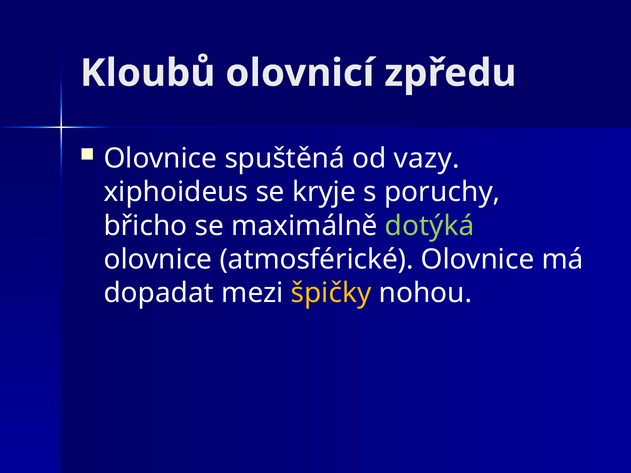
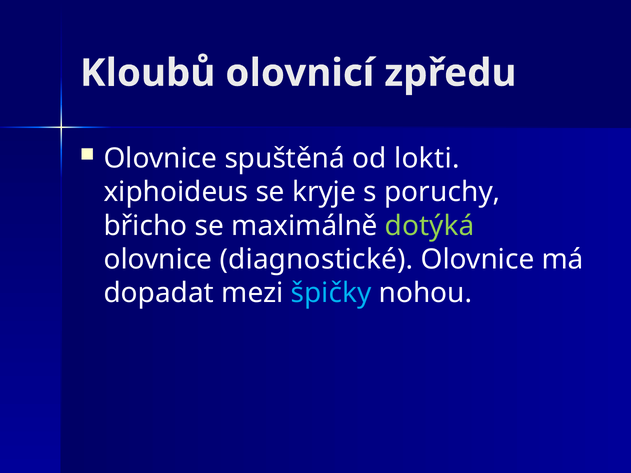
vazy: vazy -> lokti
atmosférické: atmosférické -> diagnostické
špičky colour: yellow -> light blue
